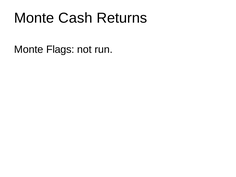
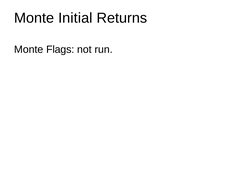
Cash: Cash -> Initial
